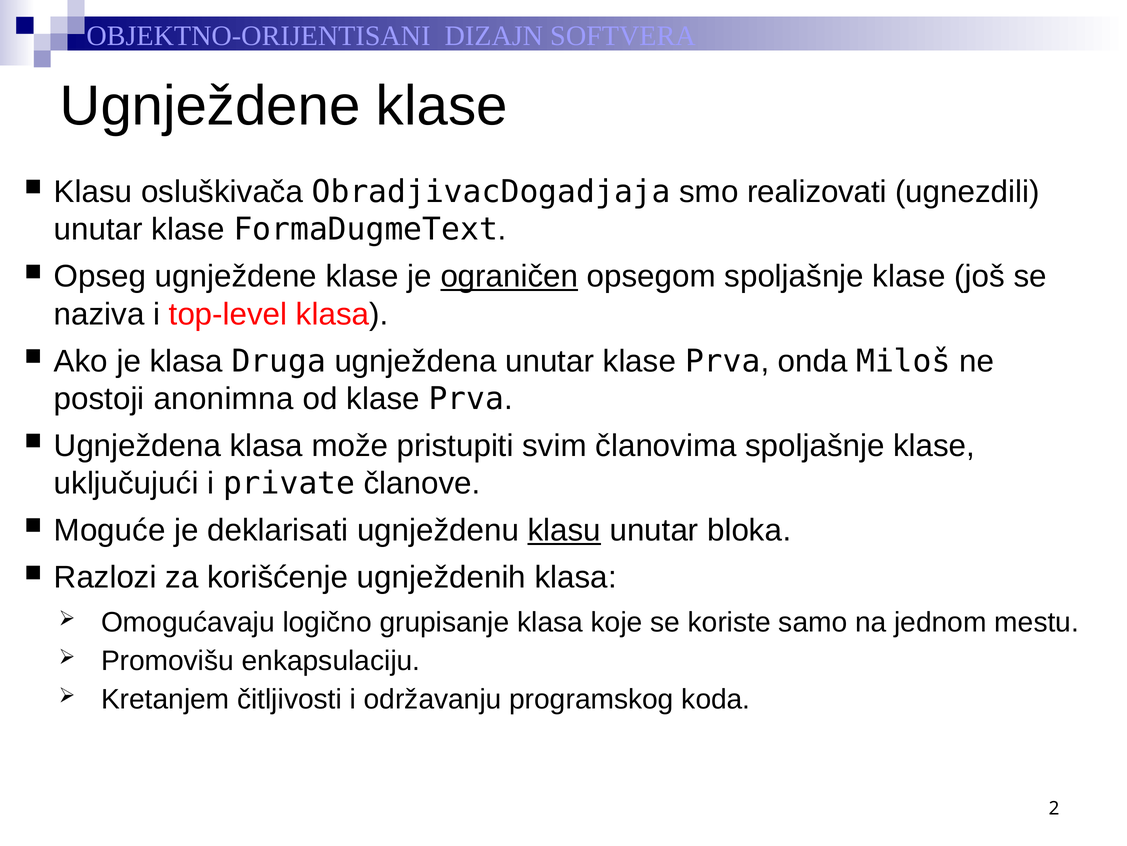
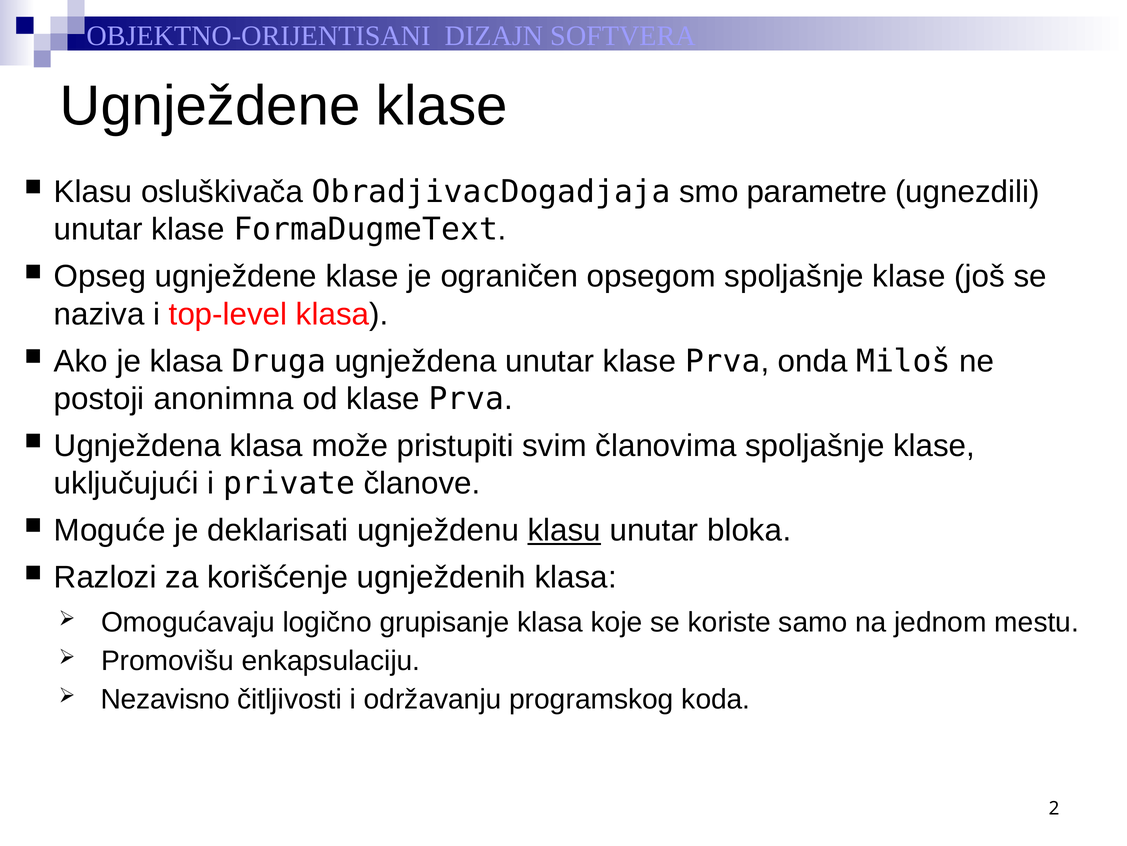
realizovati: realizovati -> parametre
ograničen underline: present -> none
Kretanjem: Kretanjem -> Nezavisno
